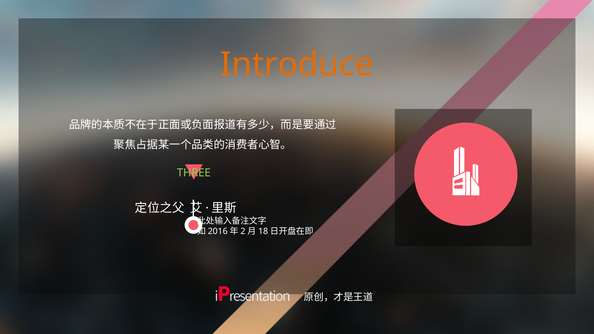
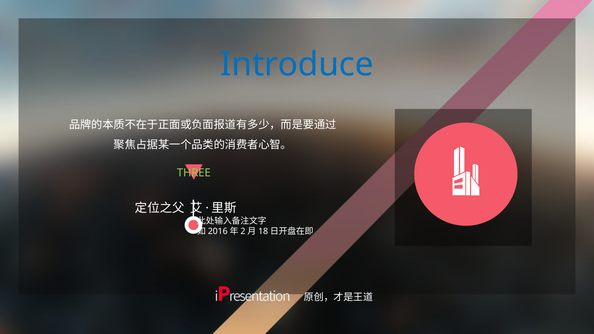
Introduce colour: orange -> blue
